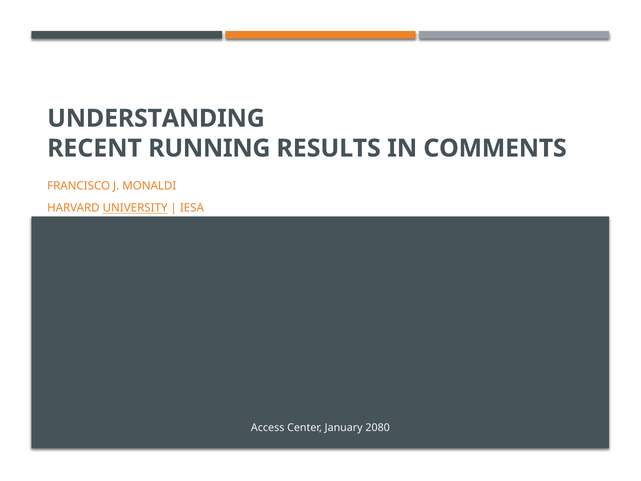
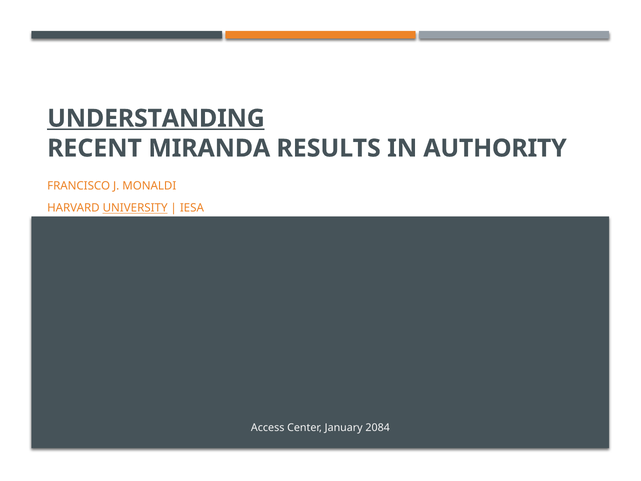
UNDERSTANDING underline: none -> present
RUNNING: RUNNING -> MIRANDA
COMMENTS: COMMENTS -> AUTHORITY
2080: 2080 -> 2084
